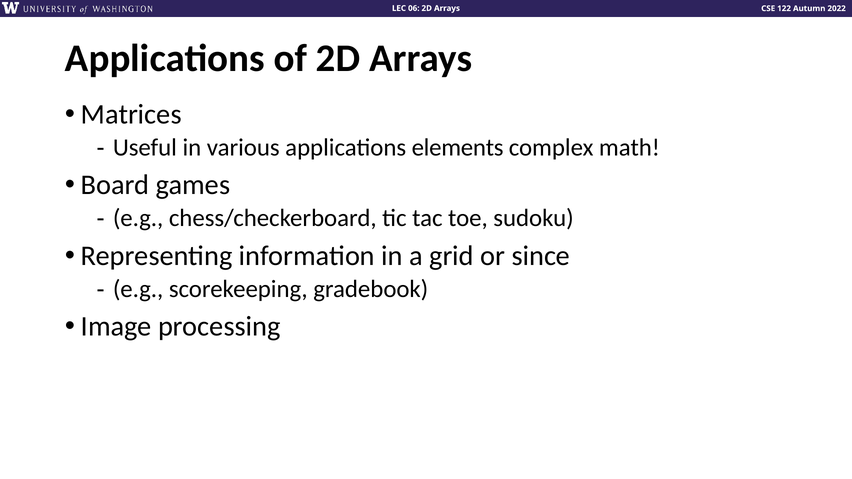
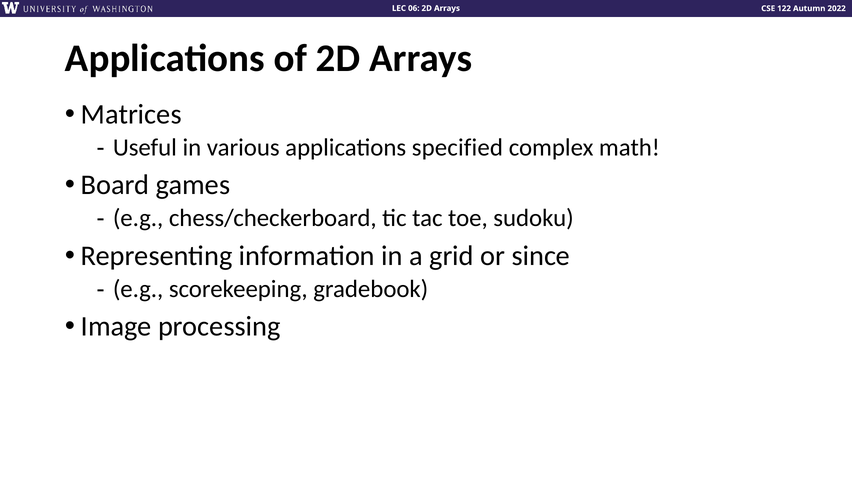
elements: elements -> specified
